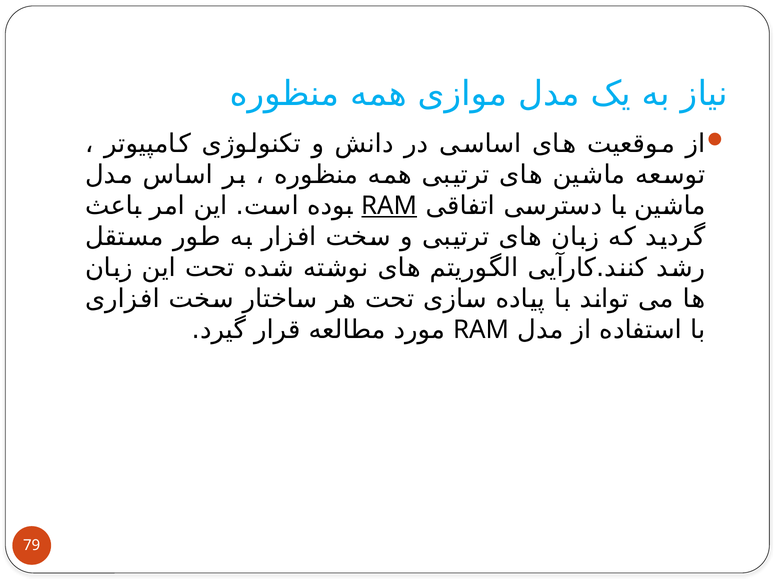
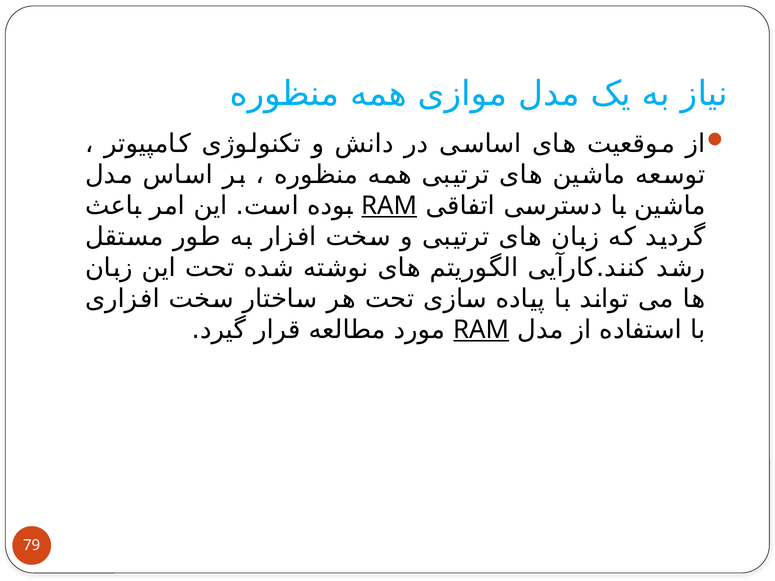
RAM at (481, 330) underline: none -> present
